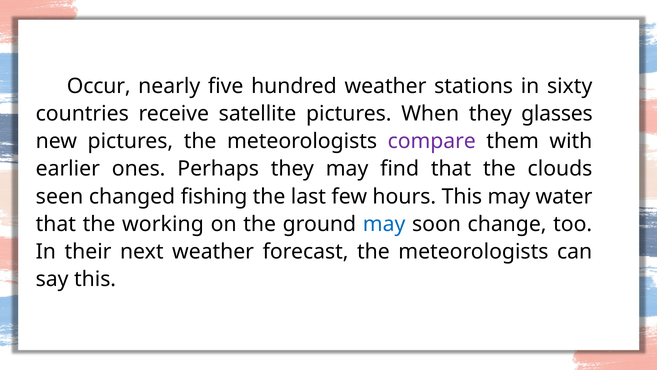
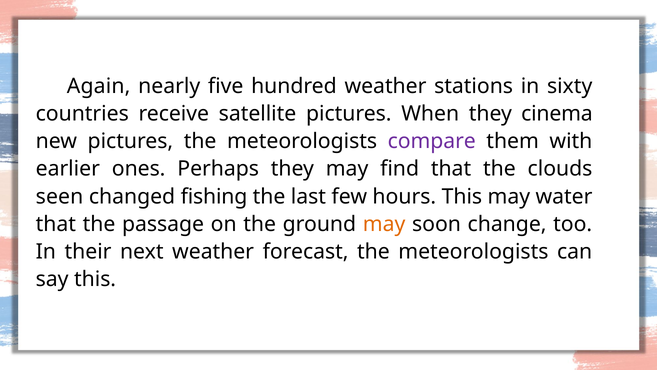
Occur: Occur -> Again
glasses: glasses -> cinema
working: working -> passage
may at (384, 224) colour: blue -> orange
